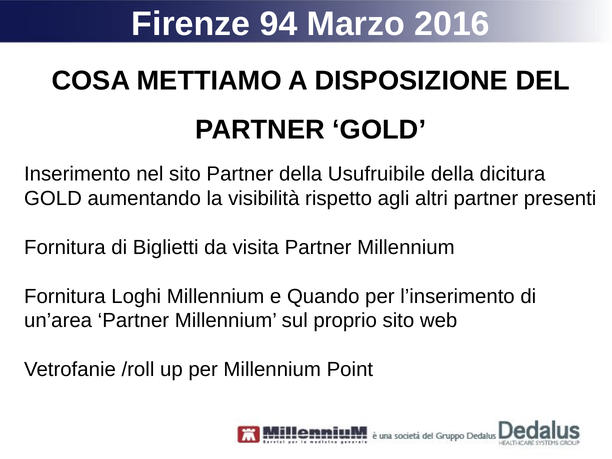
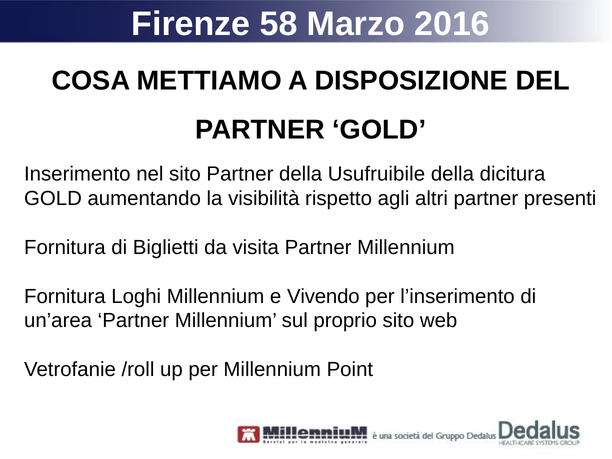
94: 94 -> 58
Quando: Quando -> Vivendo
